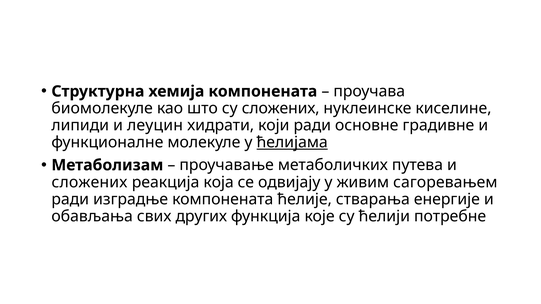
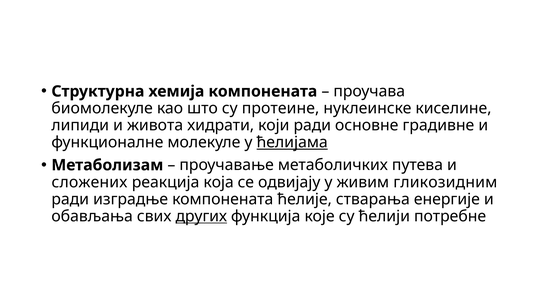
су сложених: сложених -> протеине
леуцин: леуцин -> живота
сагоревањем: сагоревањем -> гликозидним
других underline: none -> present
